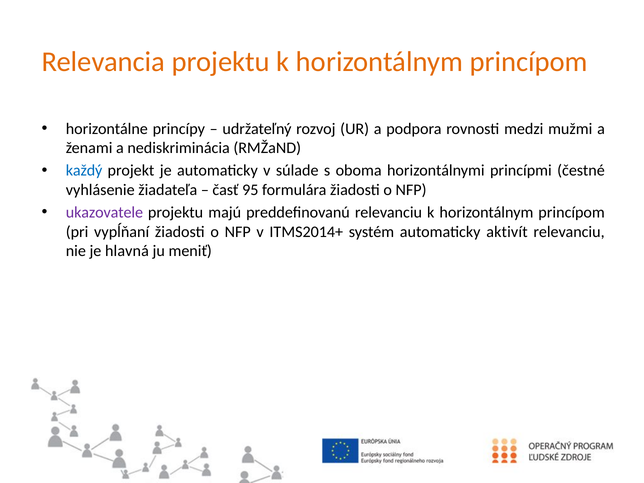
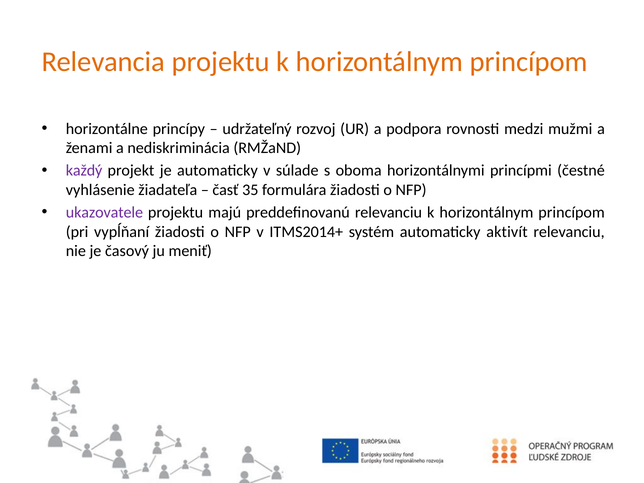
každý colour: blue -> purple
95: 95 -> 35
hlavná: hlavná -> časový
